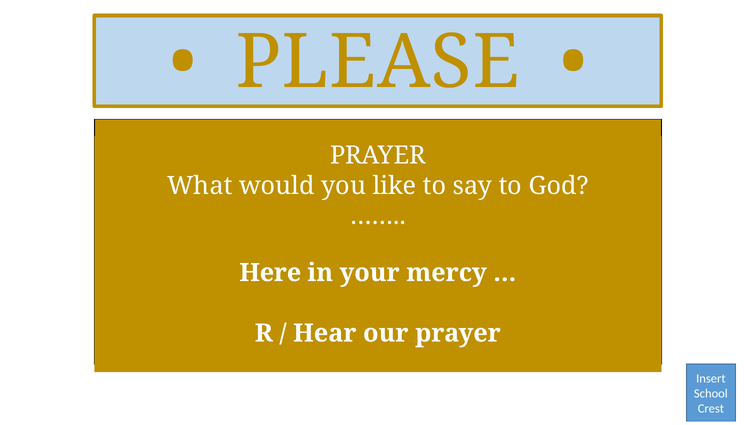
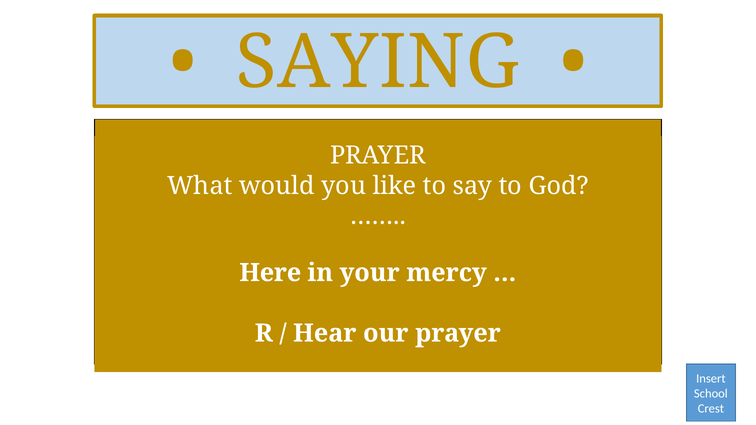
PLEASE: PLEASE -> SAYING
